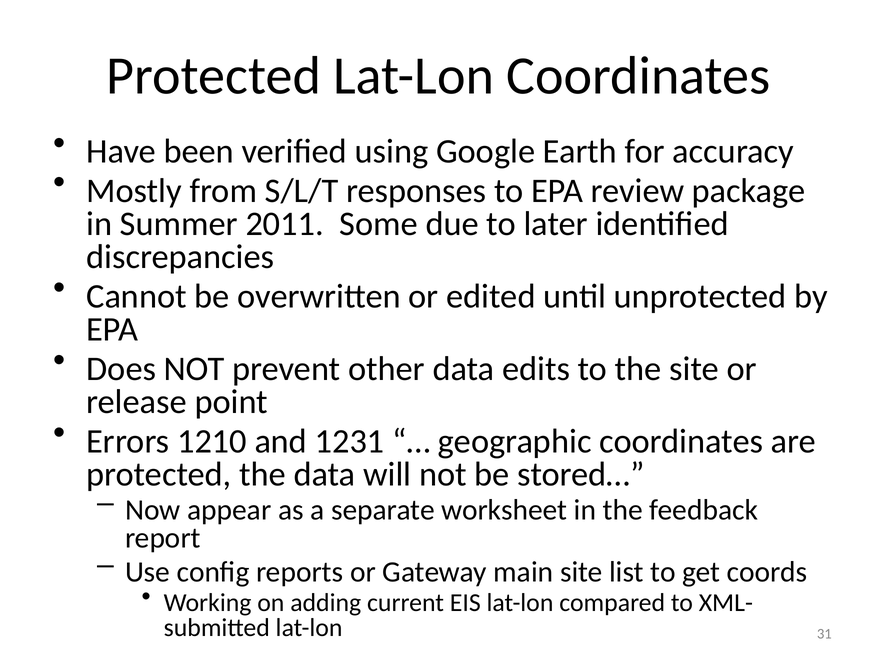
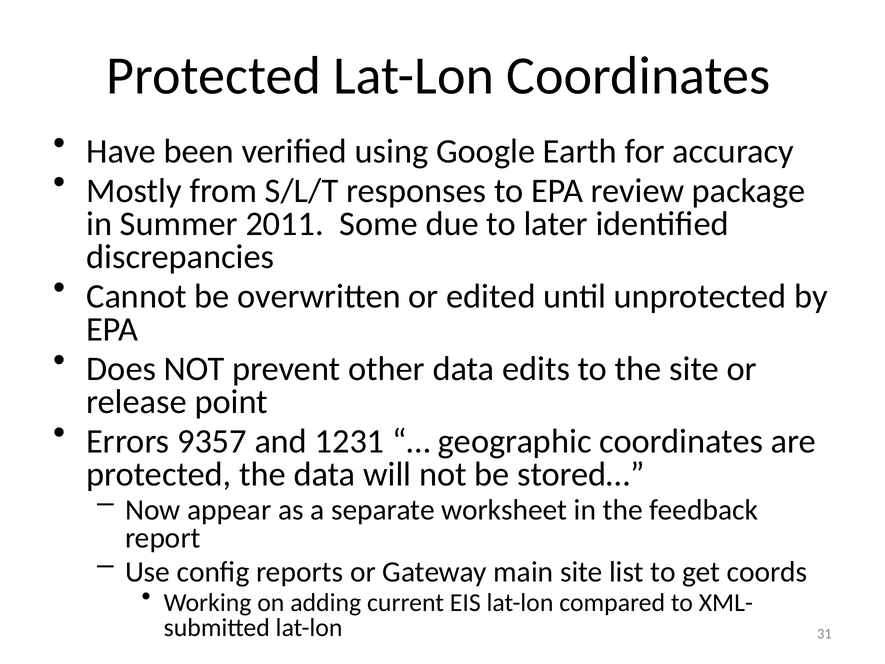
1210: 1210 -> 9357
